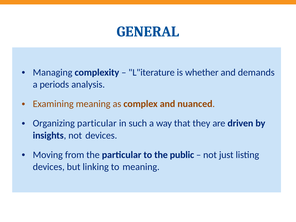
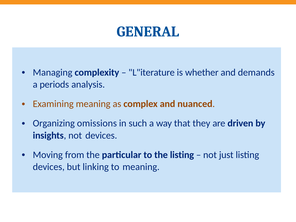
Organizing particular: particular -> omissions
the public: public -> listing
